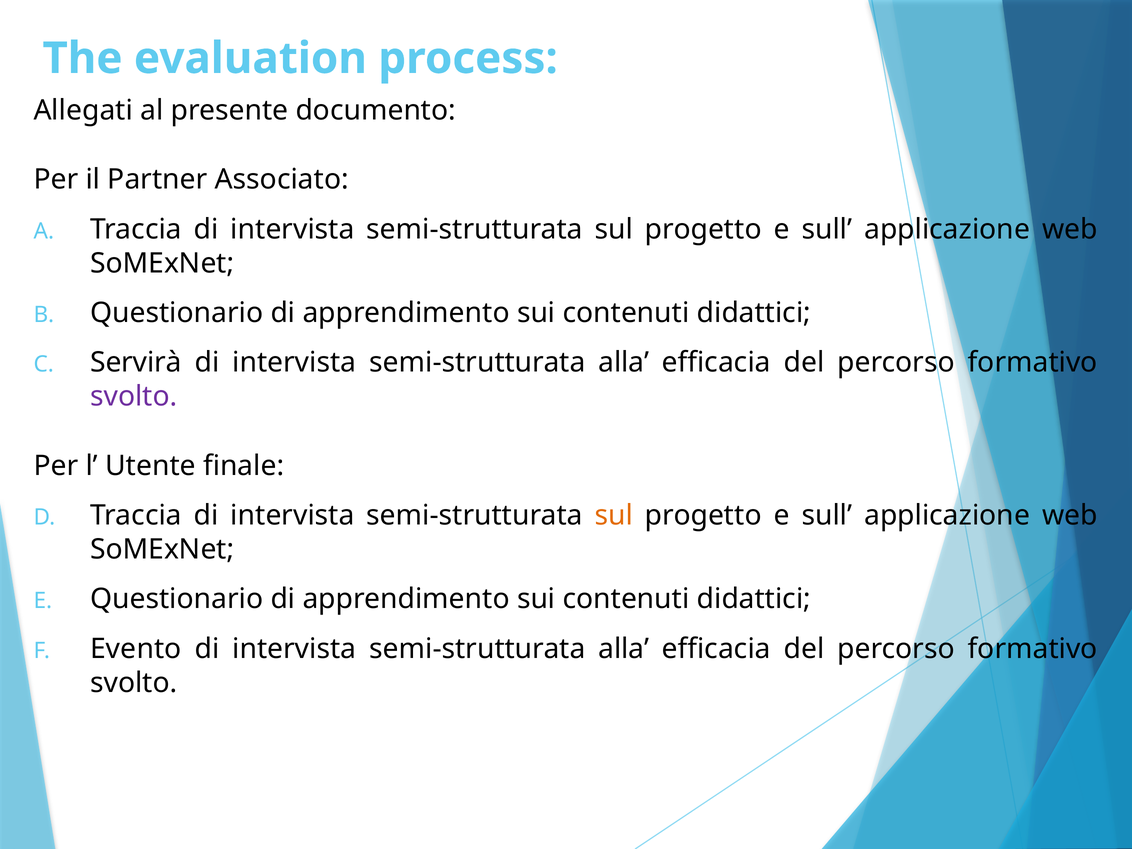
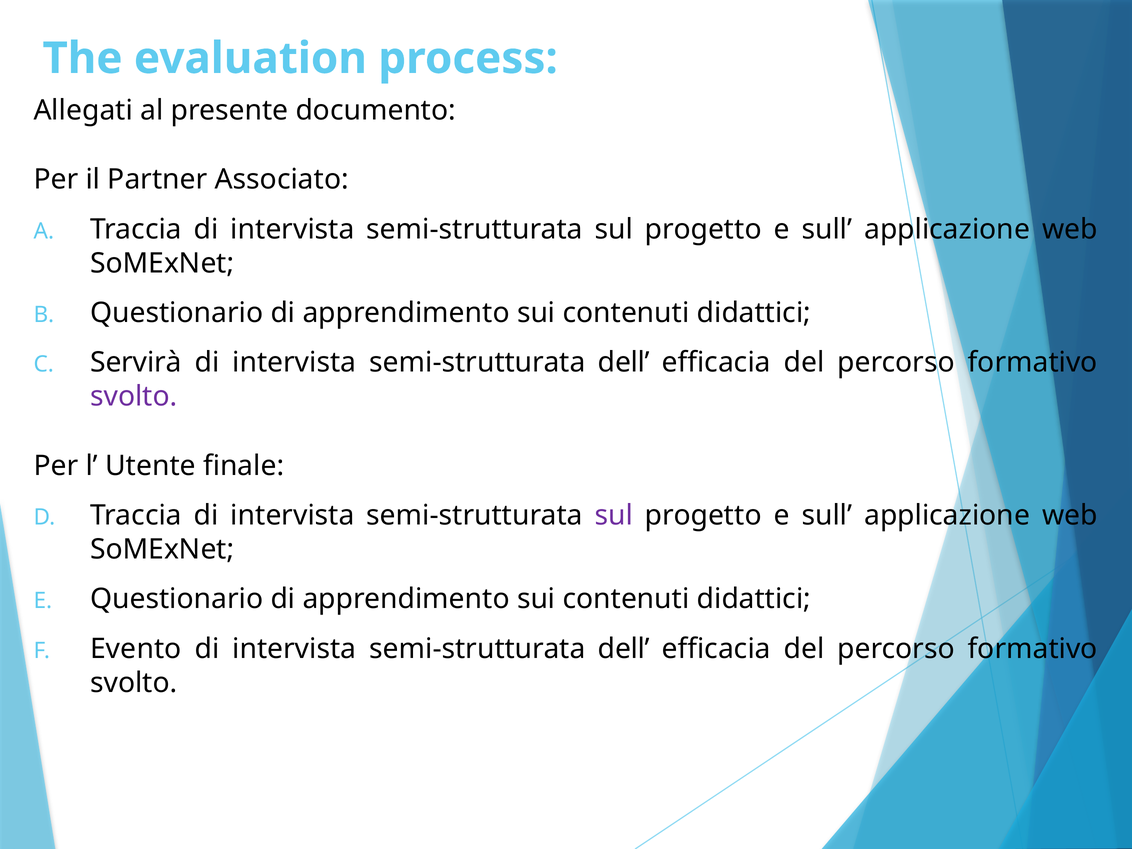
alla at (624, 363): alla -> dell
sul at (614, 515) colour: orange -> purple
alla at (624, 649): alla -> dell
